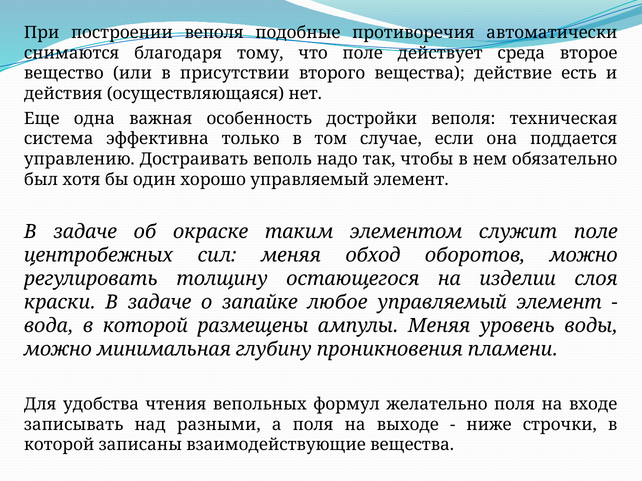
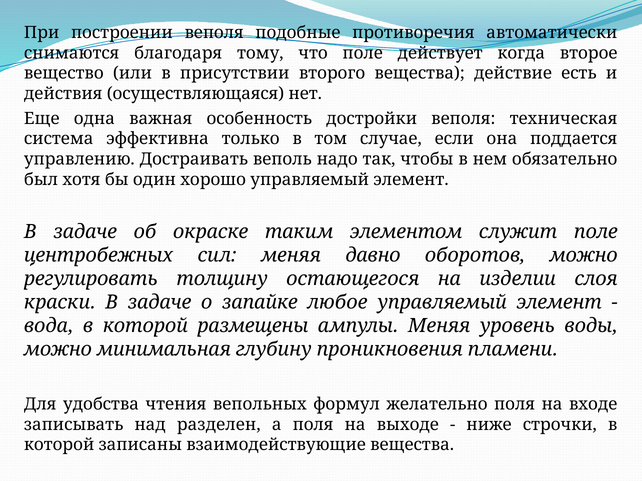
среда: среда -> когда
обход: обход -> давно
разными: разными -> разделен
